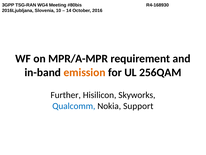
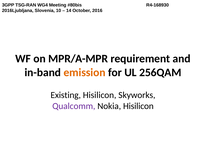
Further: Further -> Existing
Qualcomm colour: blue -> purple
Nokia Support: Support -> Hisilicon
